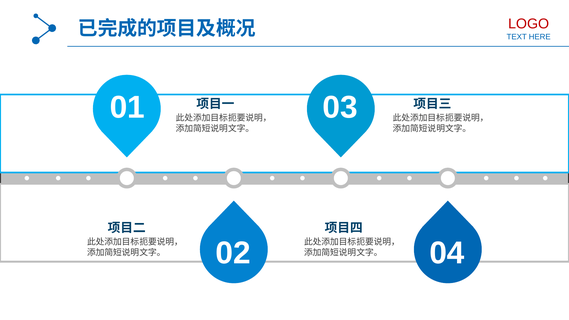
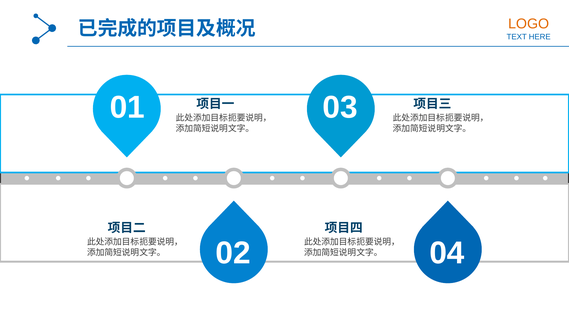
LOGO colour: red -> orange
